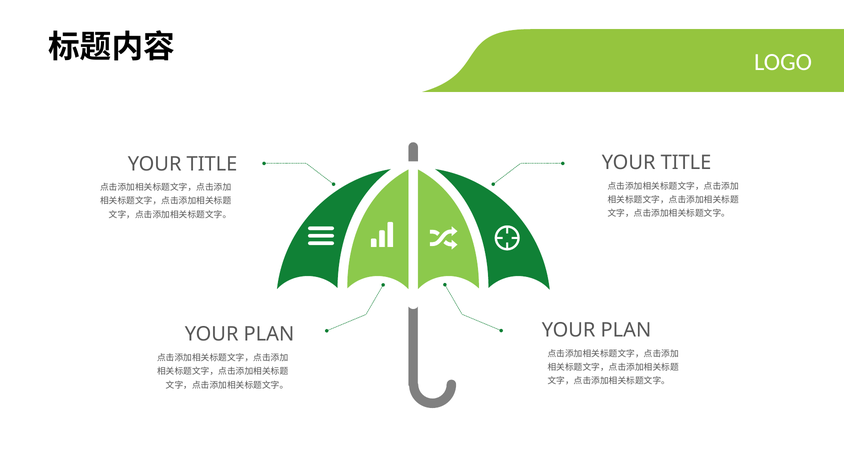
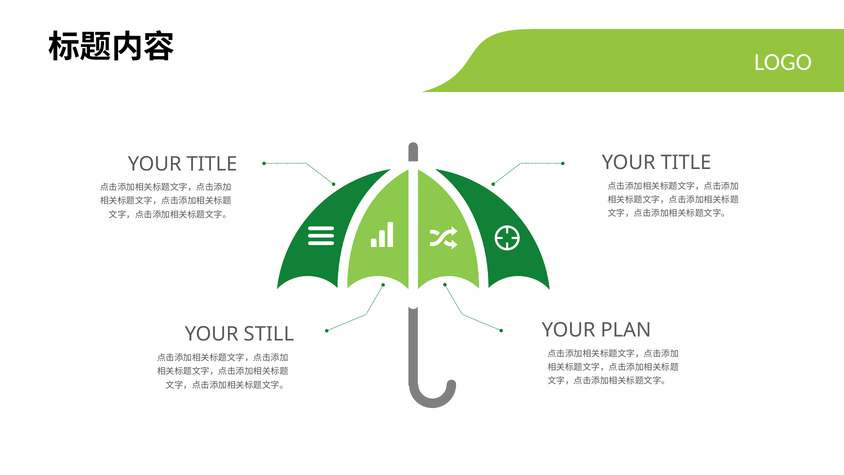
PLAN at (269, 334): PLAN -> STILL
